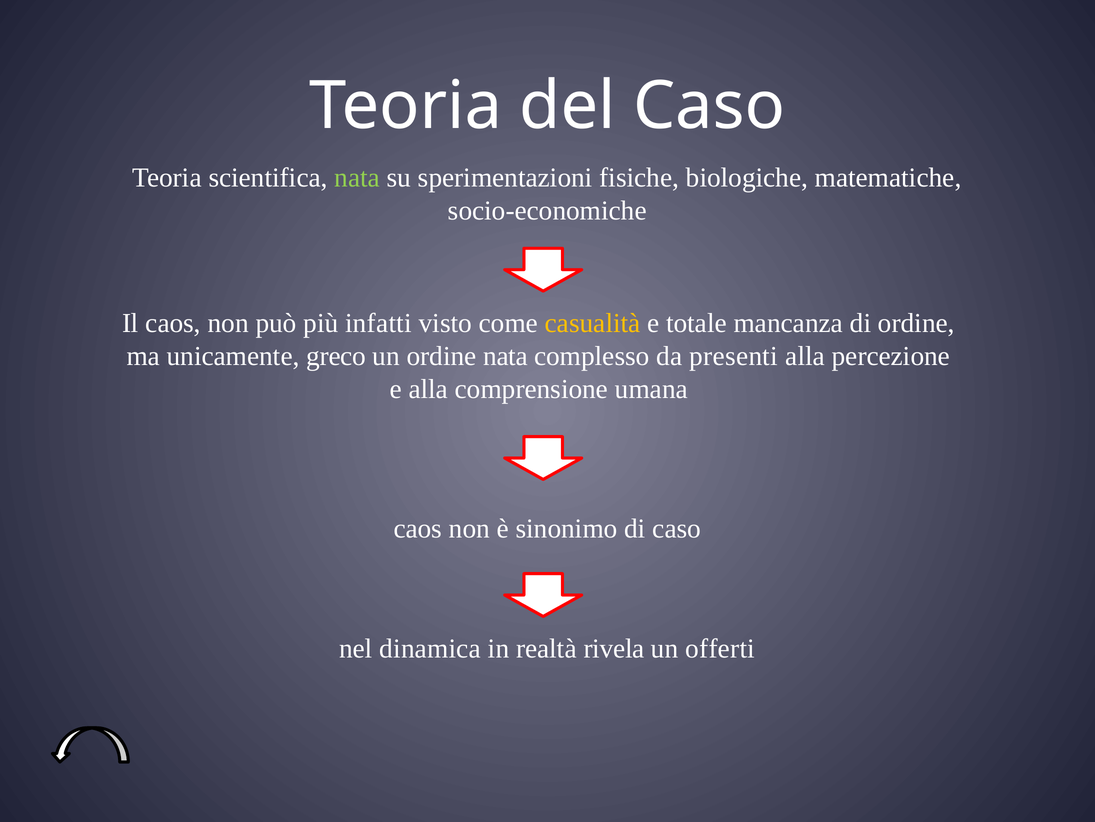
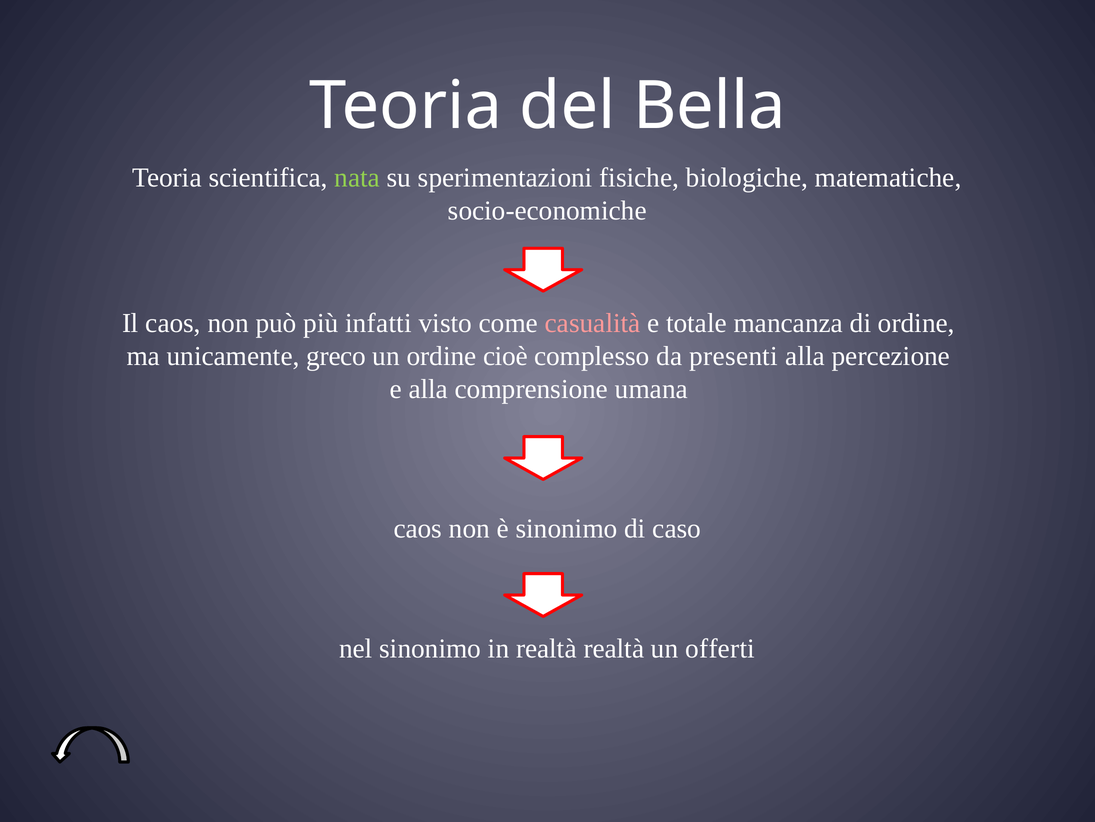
del Caso: Caso -> Bella
casualità colour: yellow -> pink
ordine nata: nata -> cioè
nel dinamica: dinamica -> sinonimo
realtà rivela: rivela -> realtà
